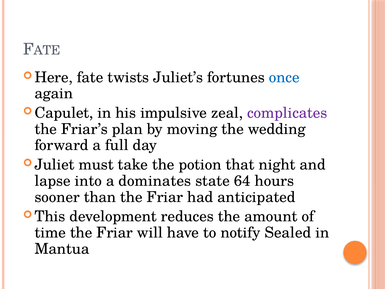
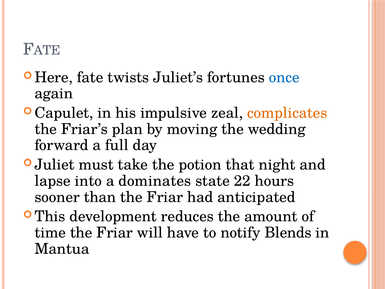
complicates colour: purple -> orange
64: 64 -> 22
Sealed: Sealed -> Blends
